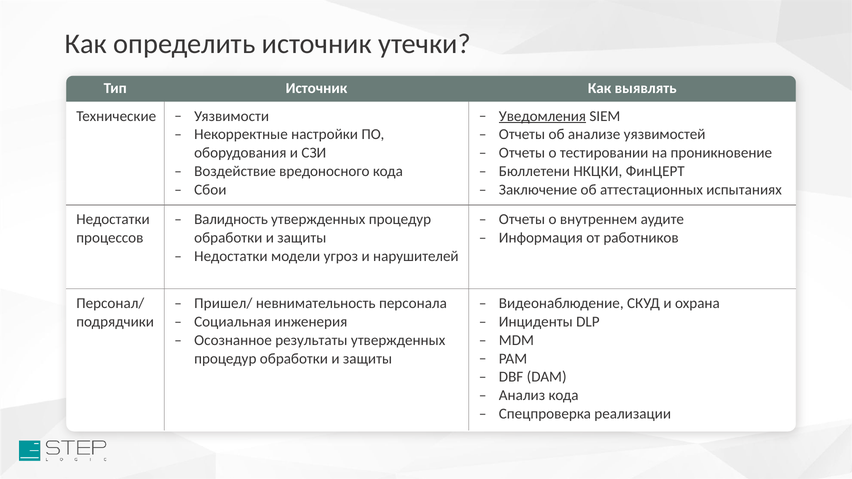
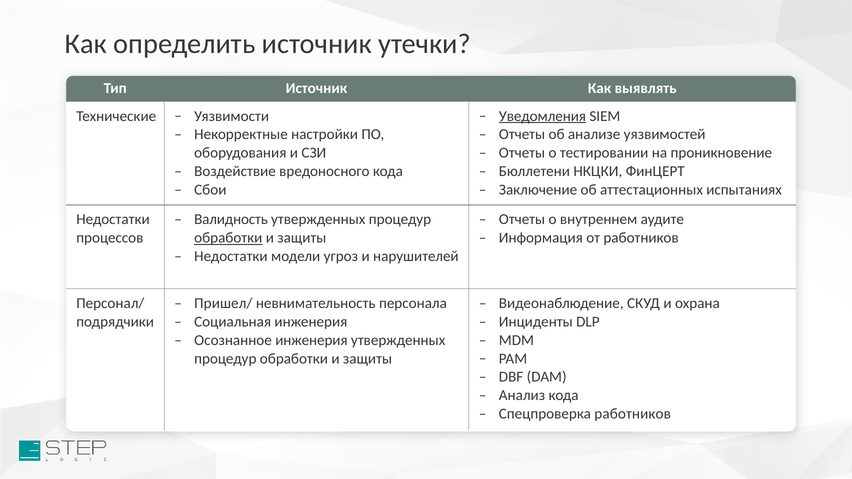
обработки at (228, 238) underline: none -> present
Осознанное результаты: результаты -> инженерия
Спецпроверка реализации: реализации -> работников
